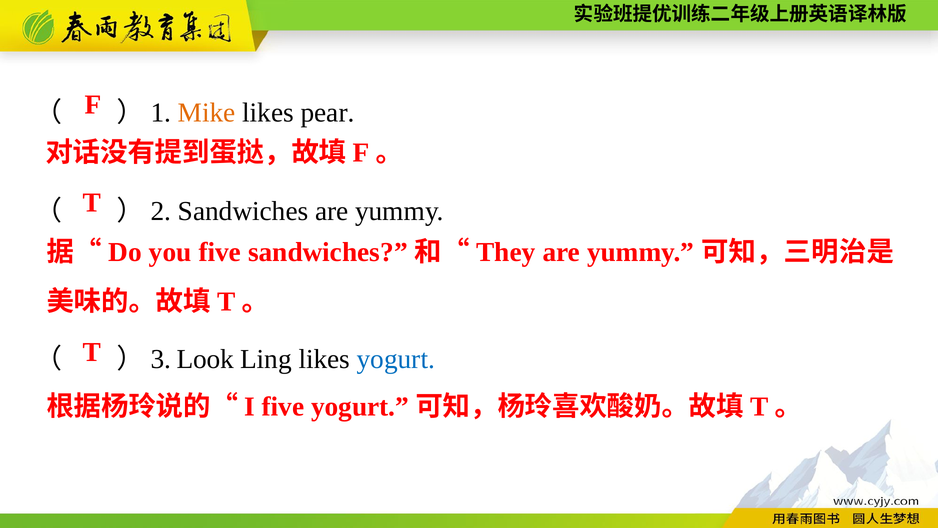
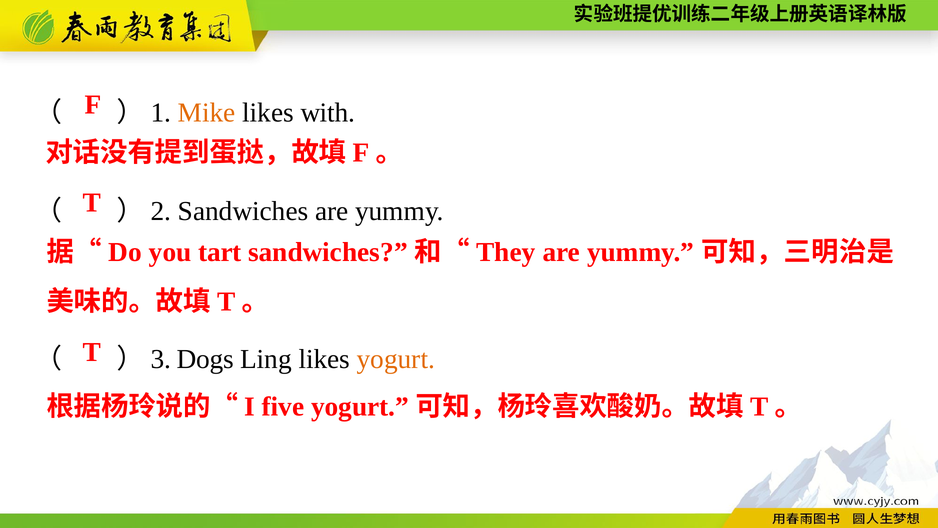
pear: pear -> with
you five: five -> tart
Look: Look -> Dogs
yogurt at (396, 359) colour: blue -> orange
